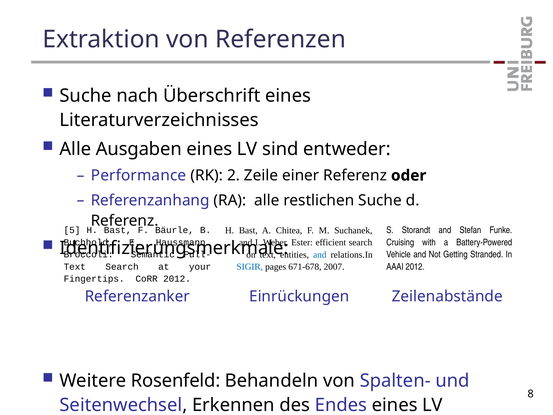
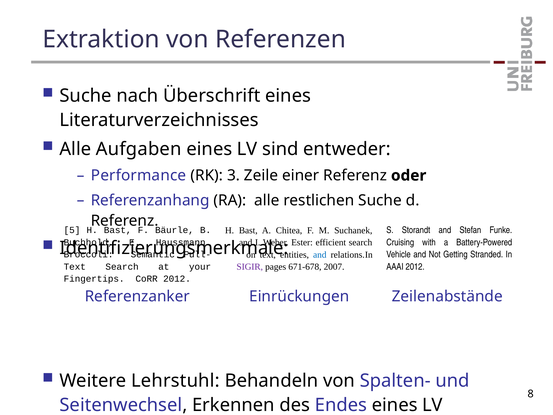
Ausgaben: Ausgaben -> Aufgaben
2: 2 -> 3
SIGIR colour: blue -> purple
Rosenfeld: Rosenfeld -> Lehrstuhl
